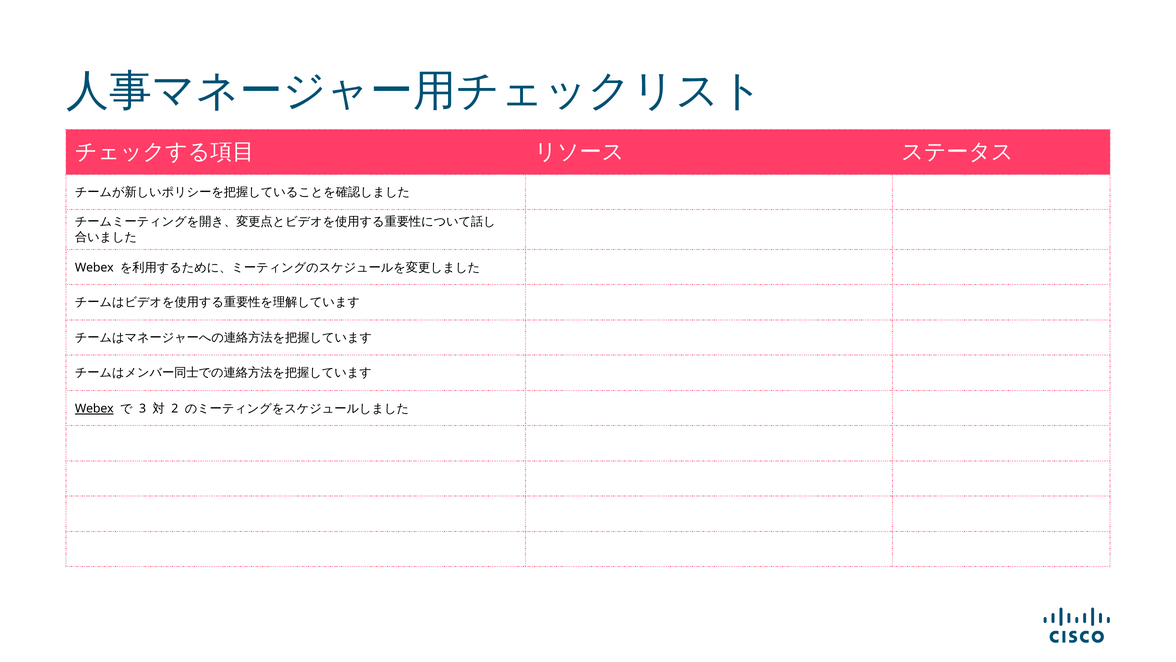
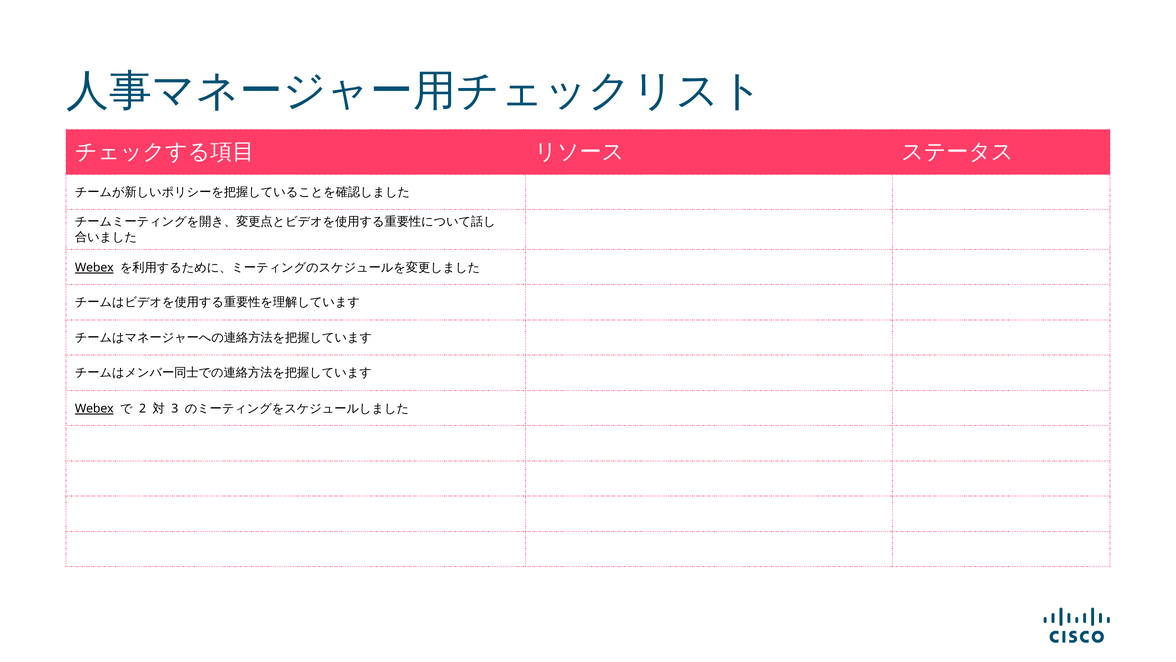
Webex at (94, 267) underline: none -> present
3: 3 -> 2
2: 2 -> 3
